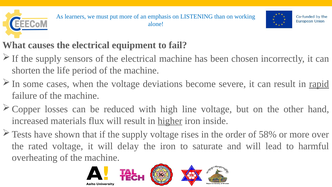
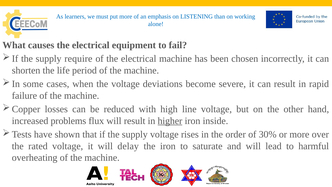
sensors: sensors -> require
rapid underline: present -> none
materials: materials -> problems
58%: 58% -> 30%
